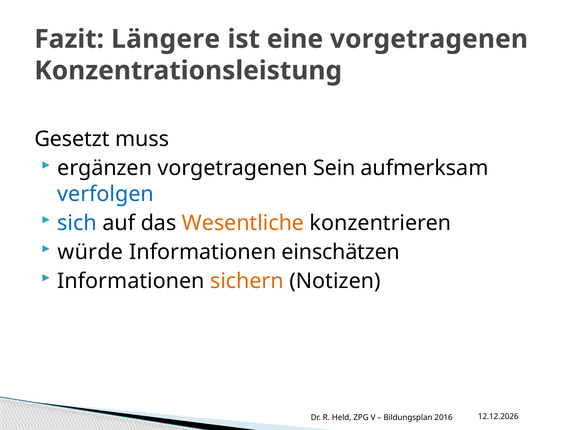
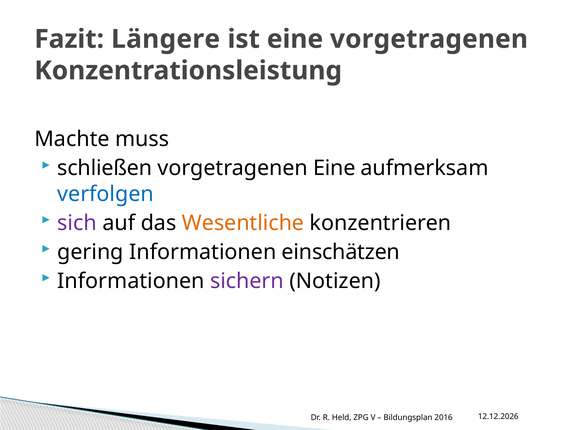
Gesetzt: Gesetzt -> Machte
ergänzen: ergänzen -> schließen
vorgetragenen Sein: Sein -> Eine
sich colour: blue -> purple
würde: würde -> gering
sichern colour: orange -> purple
